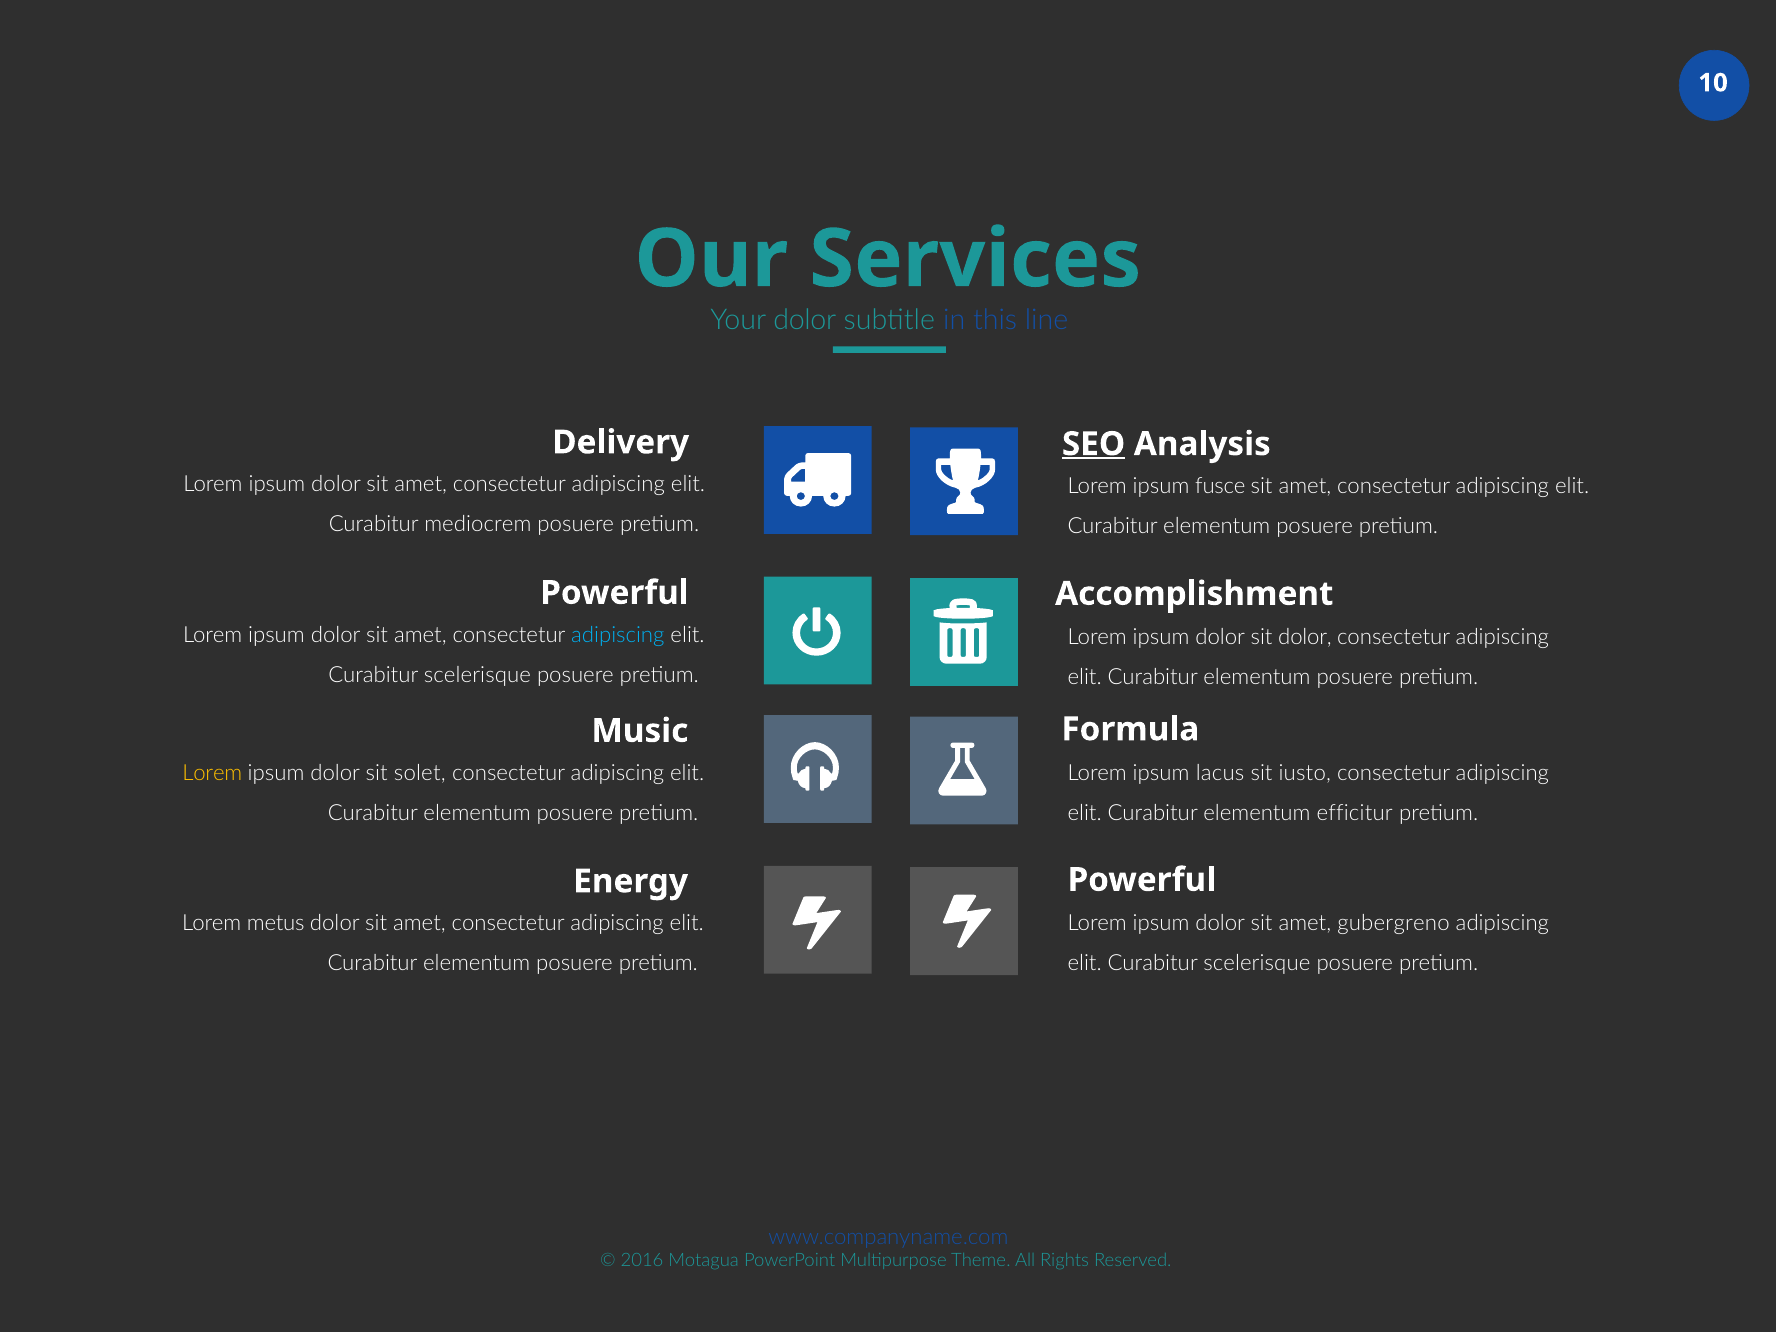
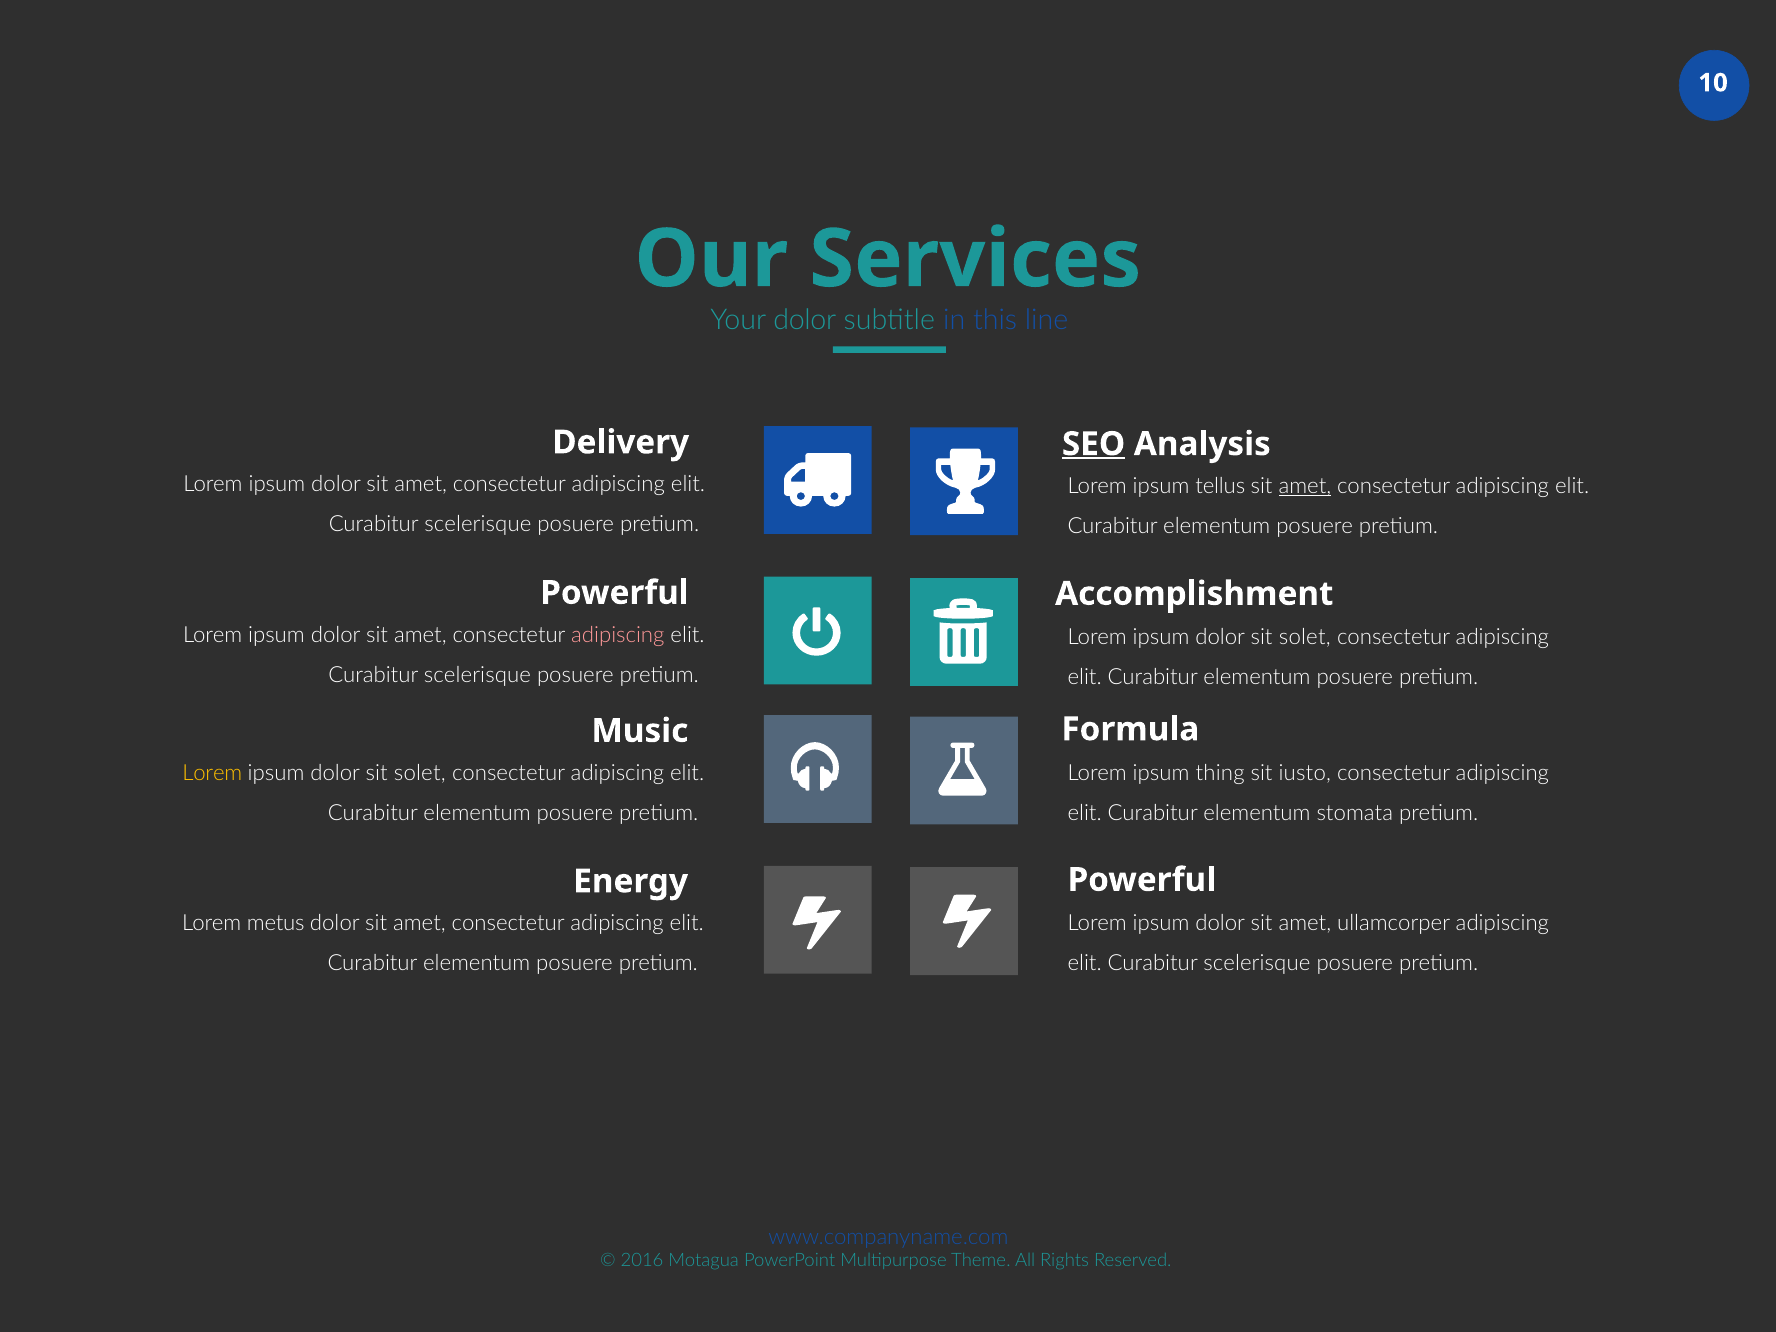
fusce: fusce -> tellus
amet at (1305, 486) underline: none -> present
mediocrem at (478, 524): mediocrem -> scelerisque
adipiscing at (618, 635) colour: light blue -> pink
dolor at (1305, 637): dolor -> solet
lacus: lacus -> thing
efficitur: efficitur -> stomata
gubergreno: gubergreno -> ullamcorper
